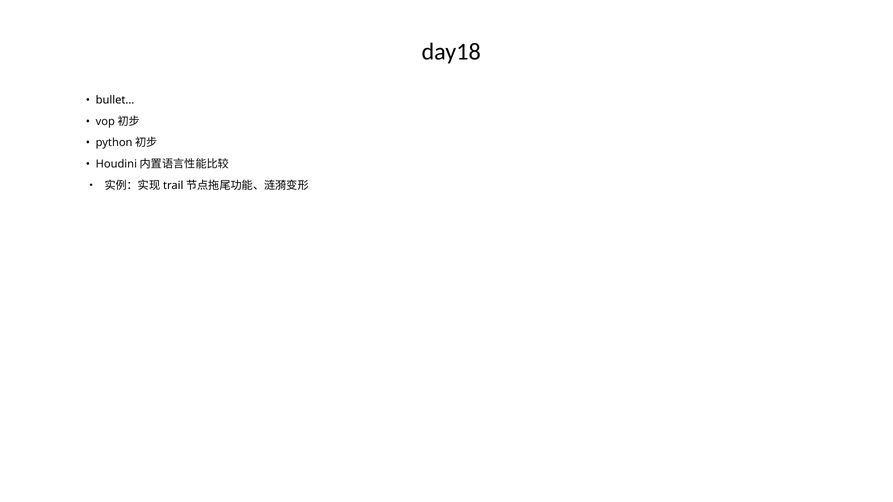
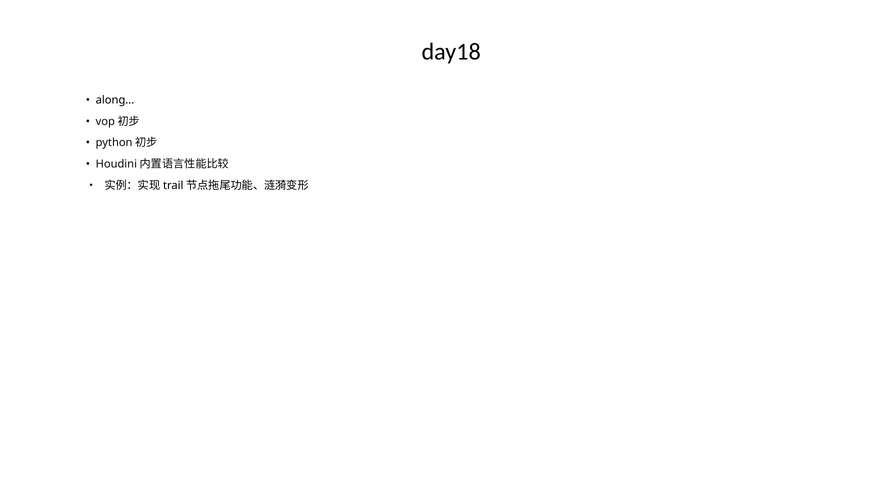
bullet: bullet -> along
